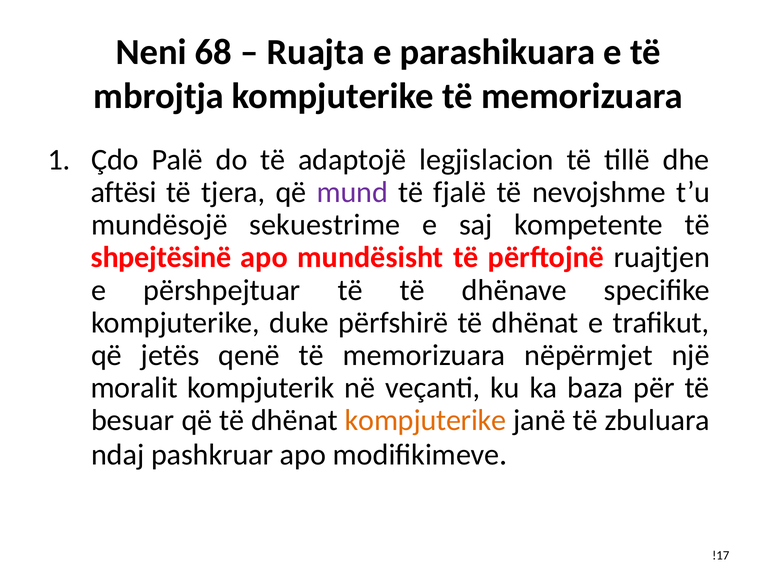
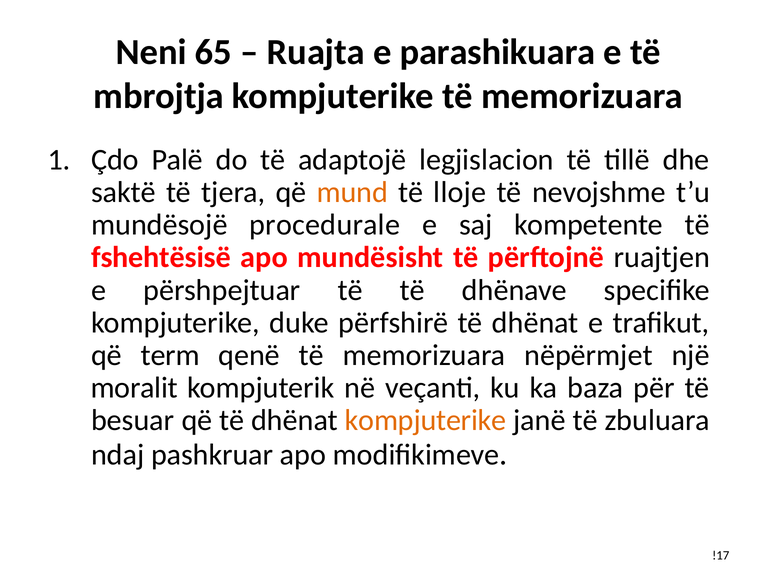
68: 68 -> 65
aftësi: aftësi -> saktë
mund colour: purple -> orange
fjalë: fjalë -> lloje
sekuestrime: sekuestrime -> procedurale
shpejtësinë: shpejtësinë -> fshehtësisë
jetës: jetës -> term
